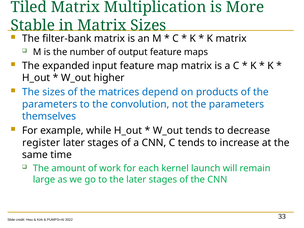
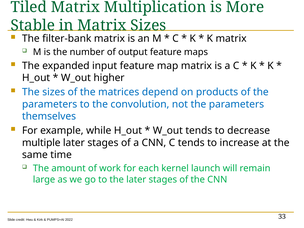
register: register -> multiple
